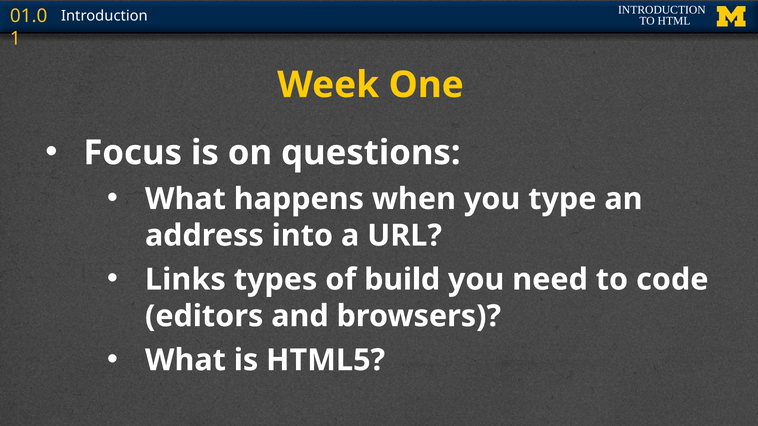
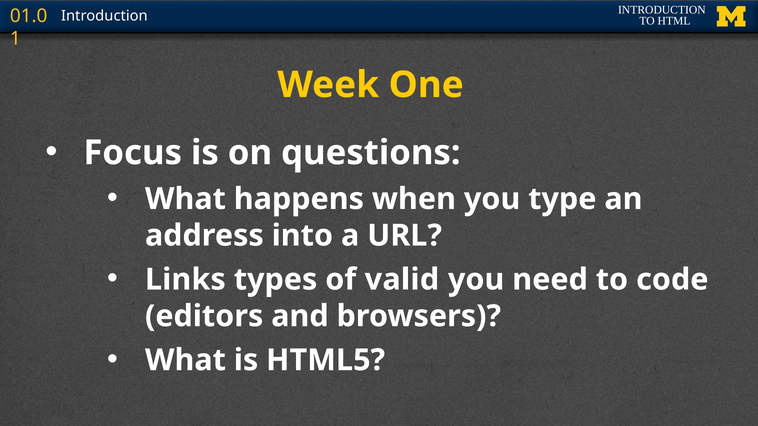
build: build -> valid
